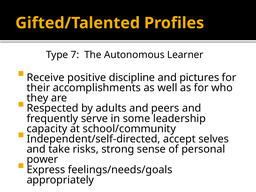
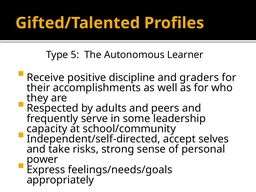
7: 7 -> 5
pictures: pictures -> graders
